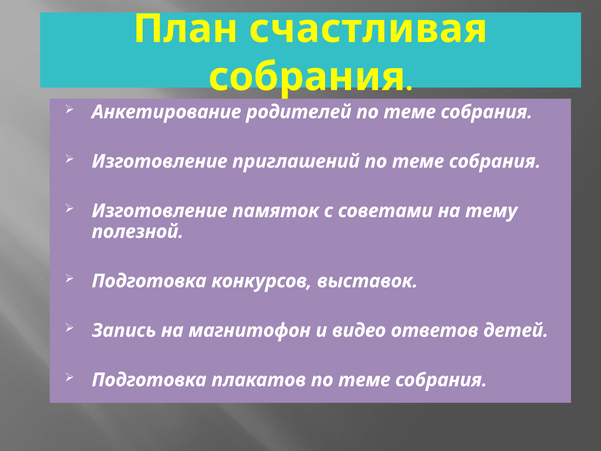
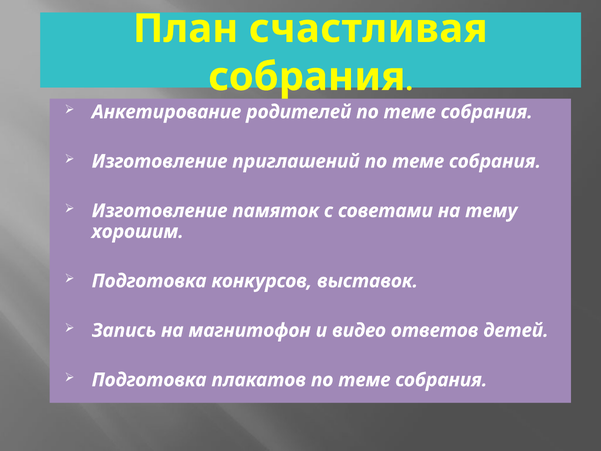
полезной: полезной -> хорошим
